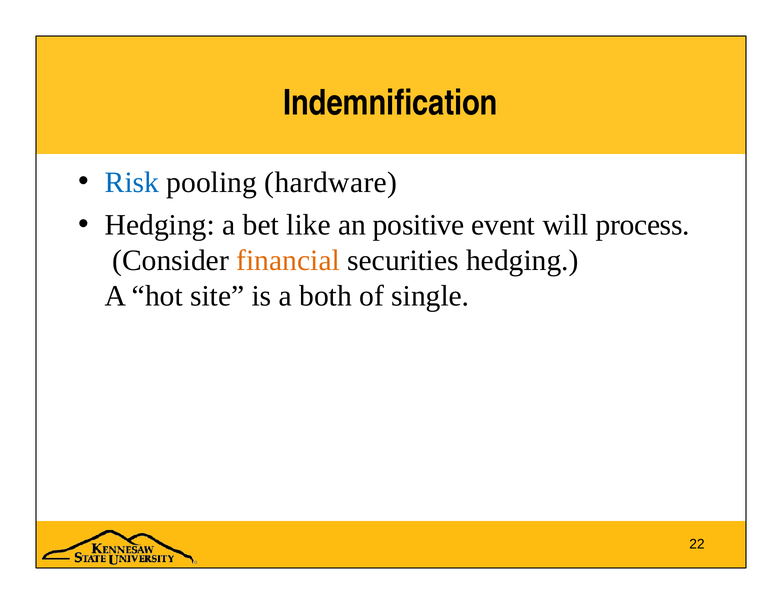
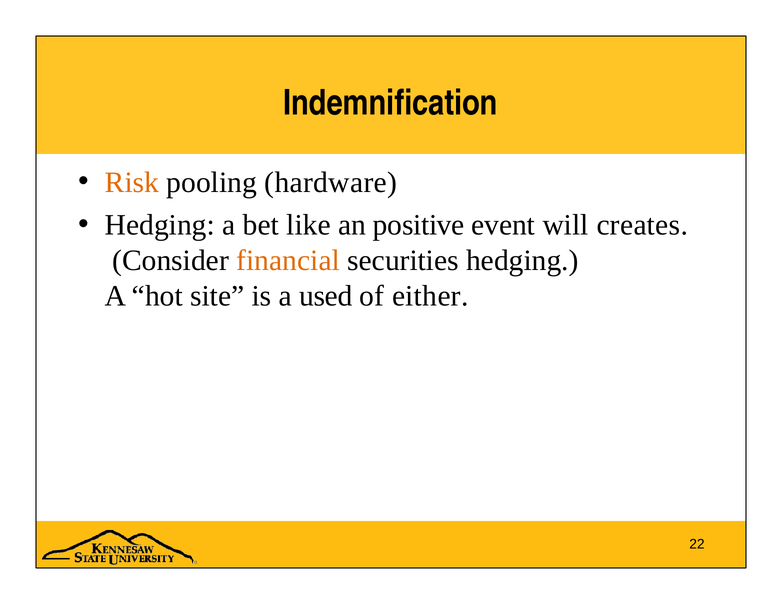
Risk colour: blue -> orange
process: process -> creates
both: both -> used
single: single -> either
